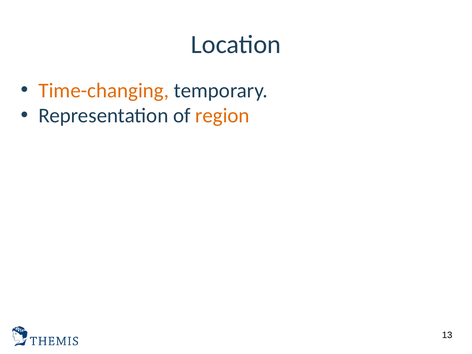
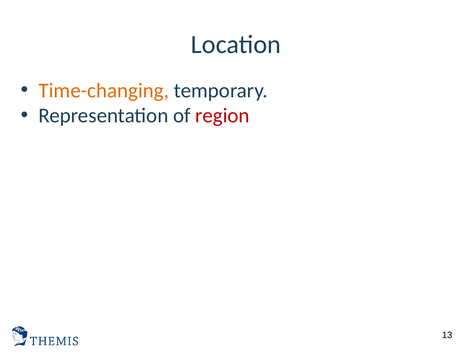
region colour: orange -> red
